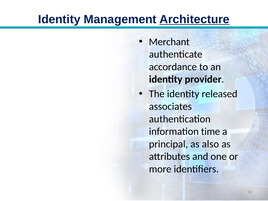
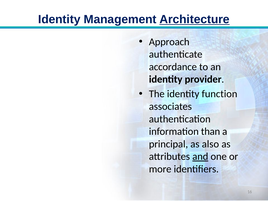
Merchant: Merchant -> Approach
released: released -> function
time: time -> than
and underline: none -> present
